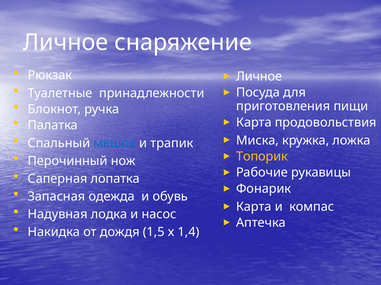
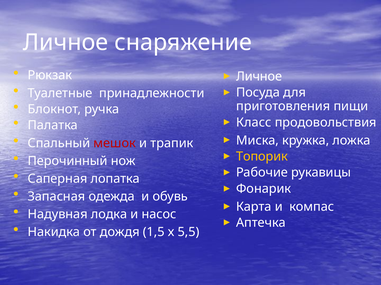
Карта at (254, 123): Карта -> Класс
мешок colour: blue -> red
1,4: 1,4 -> 5,5
